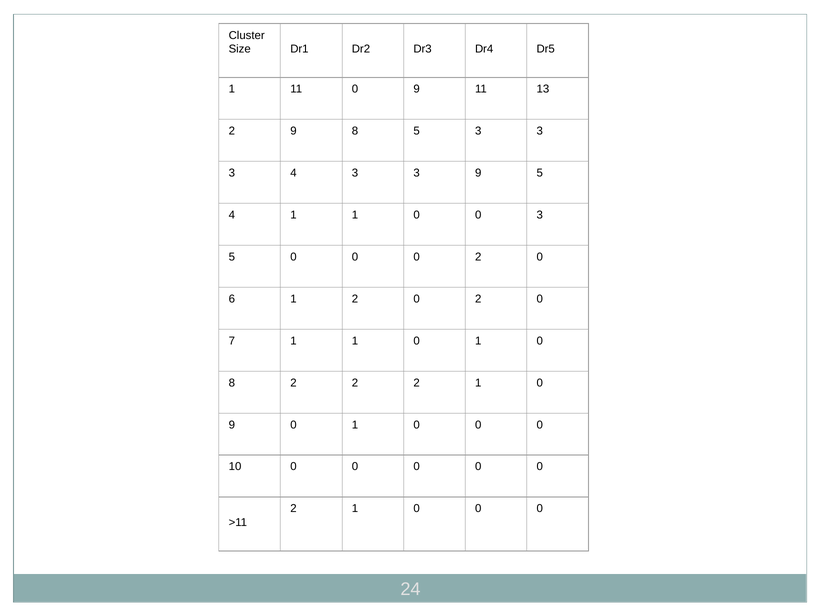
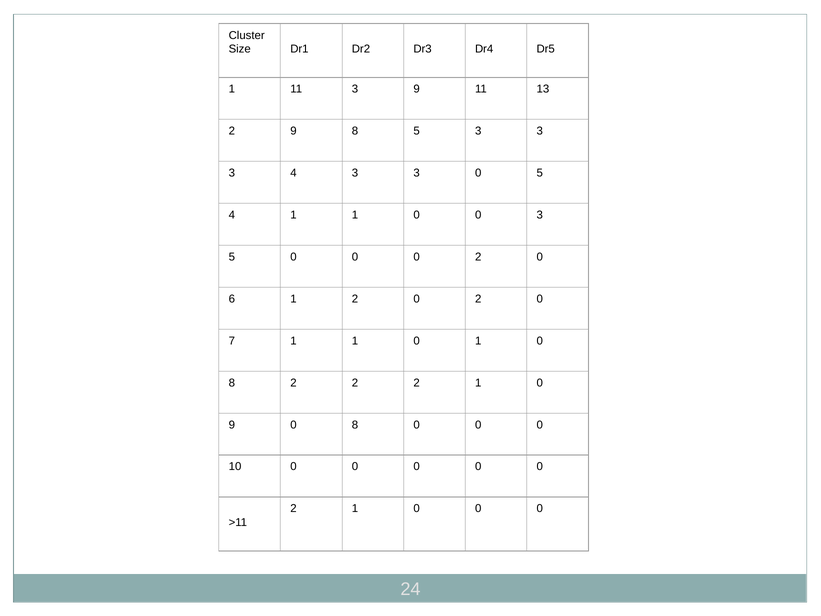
11 0: 0 -> 3
3 9: 9 -> 0
9 0 1: 1 -> 8
